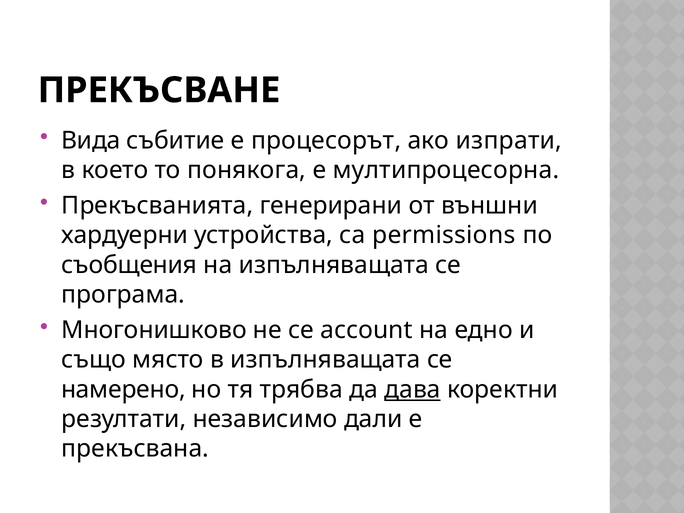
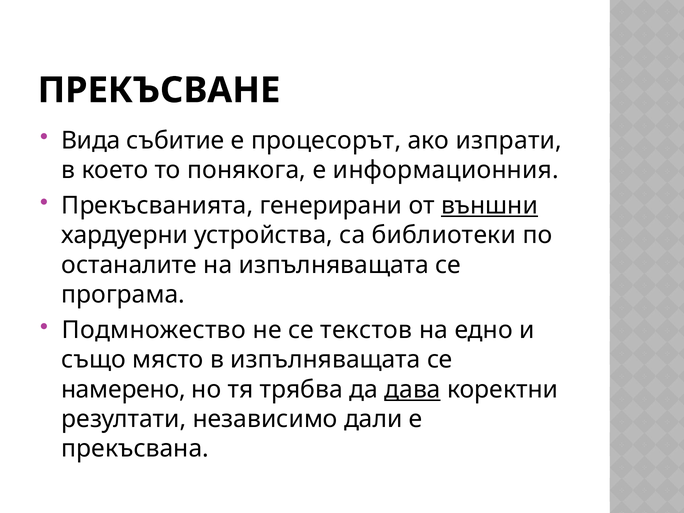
мултипроцесорна: мултипроцесорна -> информационния
външни underline: none -> present
permissions: permissions -> библиотеки
съобщения: съобщения -> останалите
Многонишково: Многонишково -> Подмножество
account: account -> текстов
